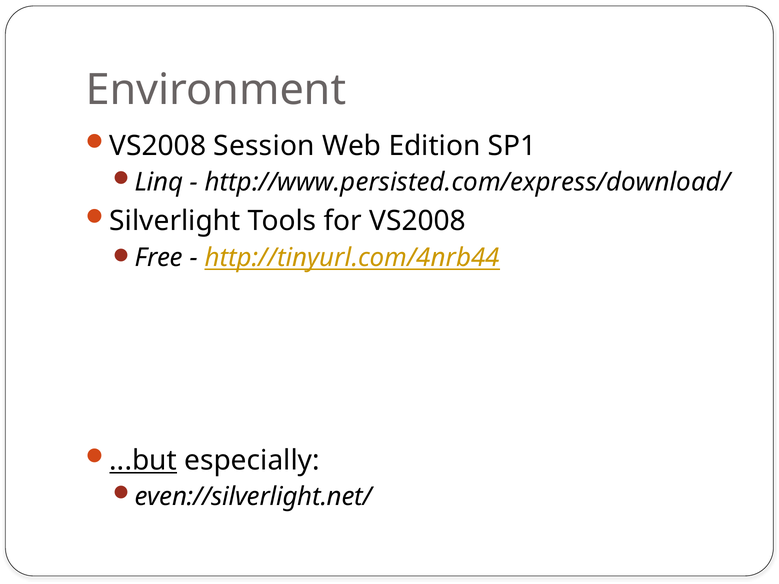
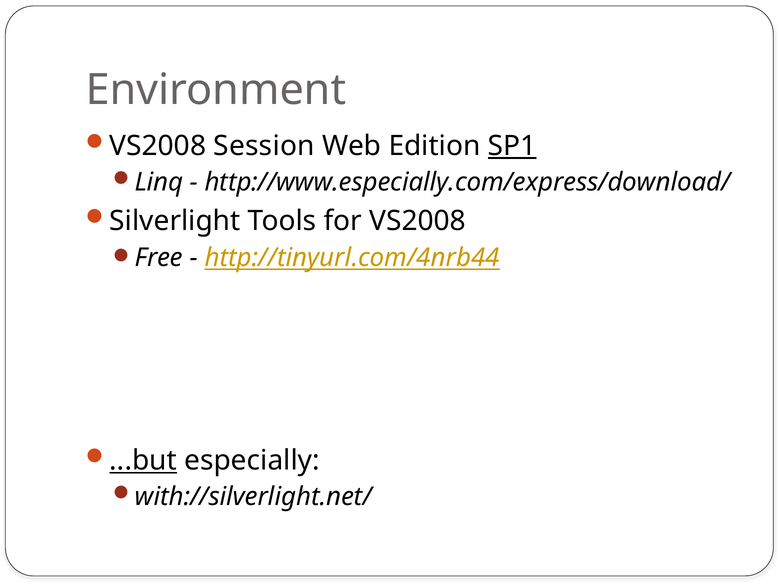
SP1 underline: none -> present
http://www.persisted.com/express/download/: http://www.persisted.com/express/download/ -> http://www.especially.com/express/download/
even://silverlight.net/: even://silverlight.net/ -> with://silverlight.net/
